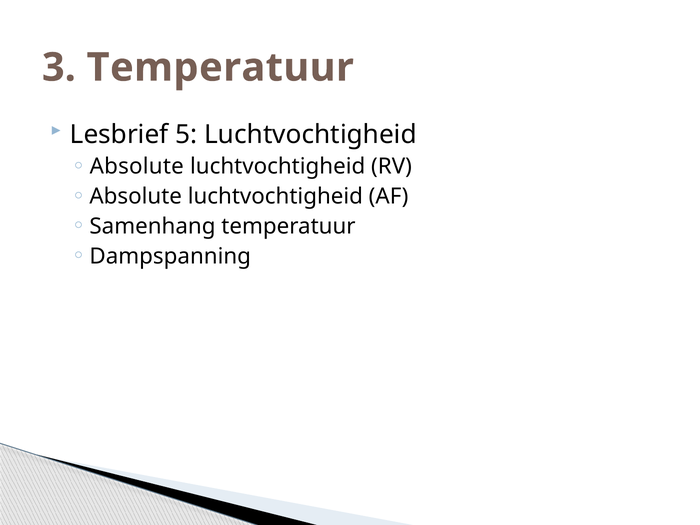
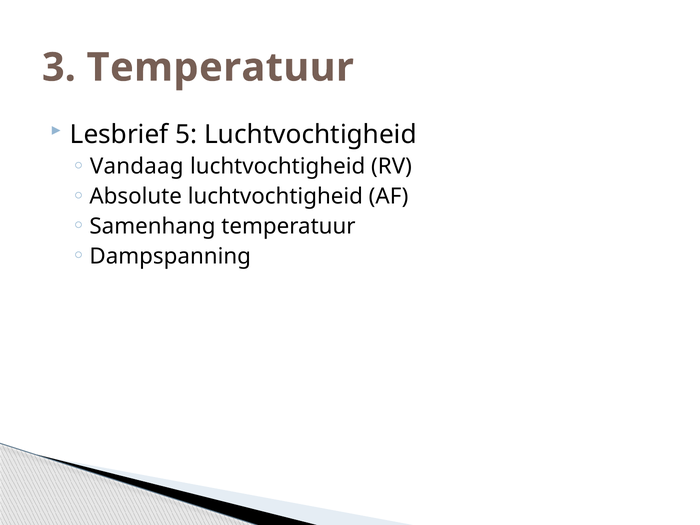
Absolute at (137, 166): Absolute -> Vandaag
